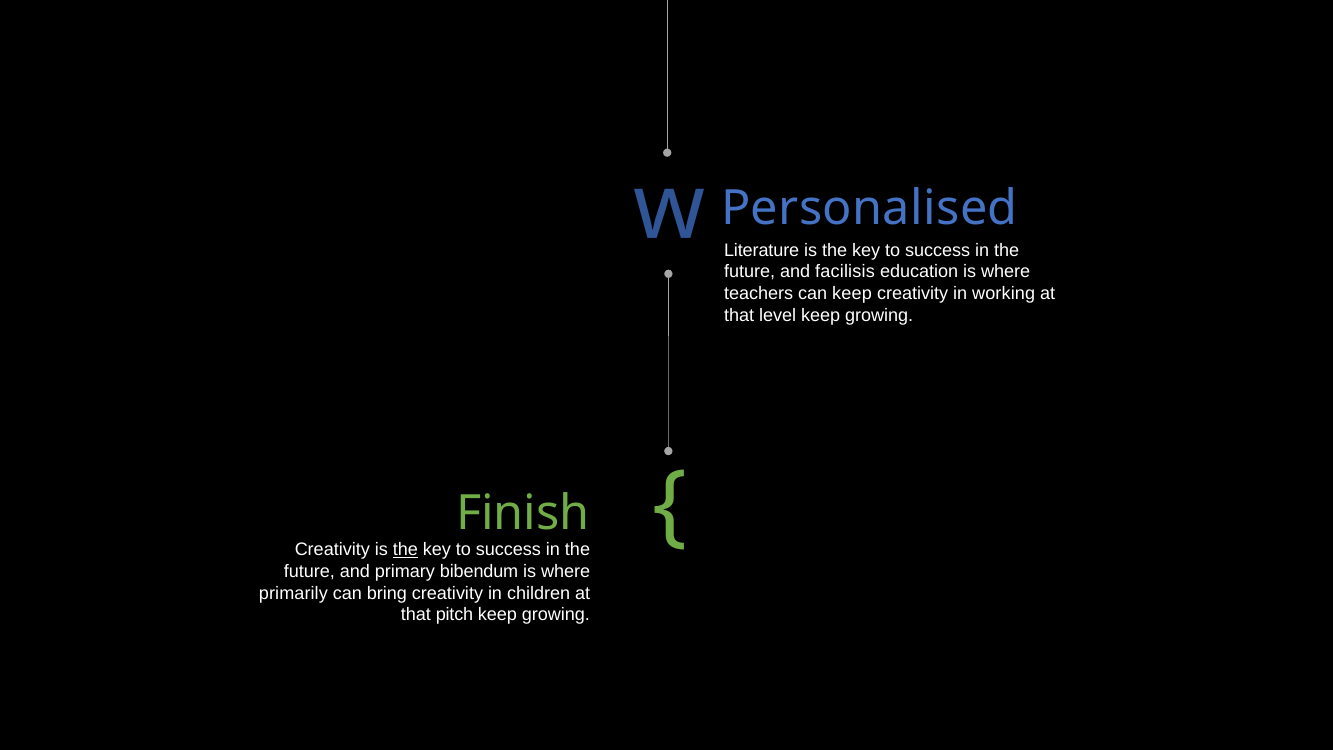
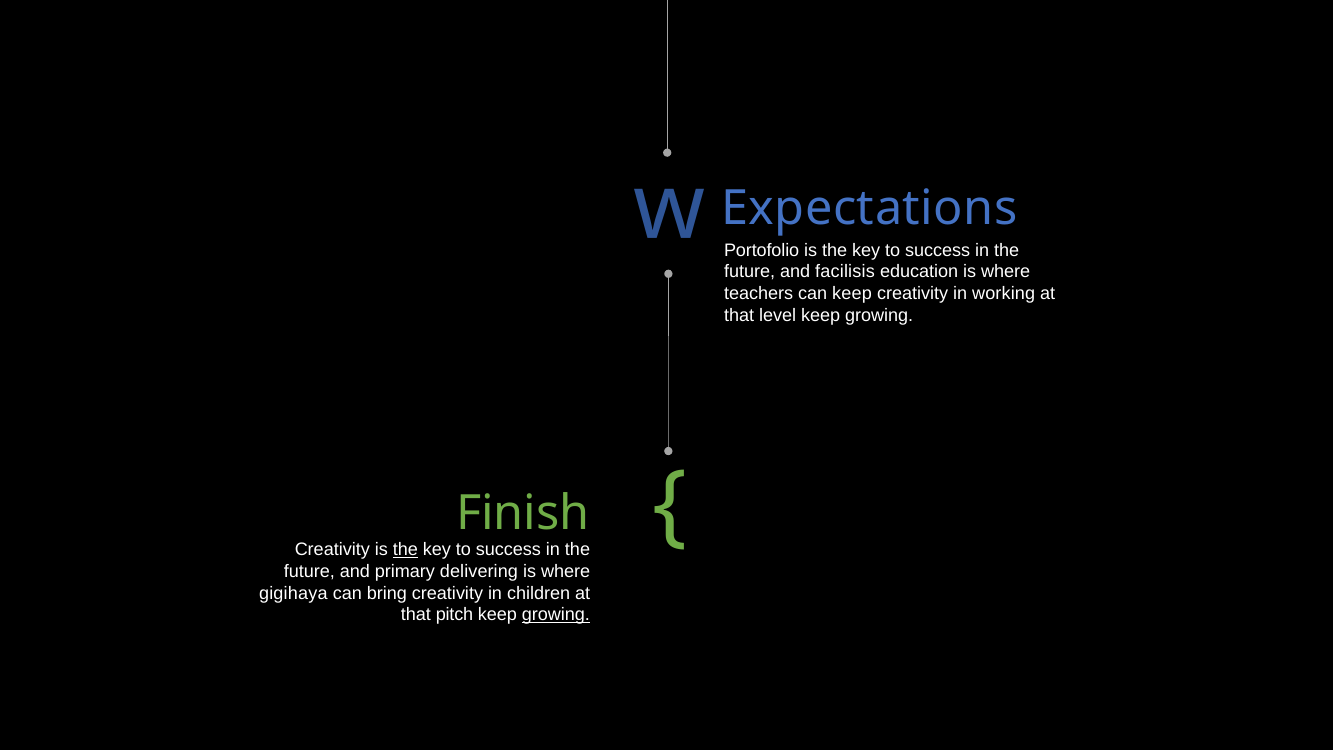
Personalised: Personalised -> Expectations
Literature: Literature -> Portofolio
bibendum: bibendum -> delivering
primarily: primarily -> gigihaya
growing at (556, 615) underline: none -> present
